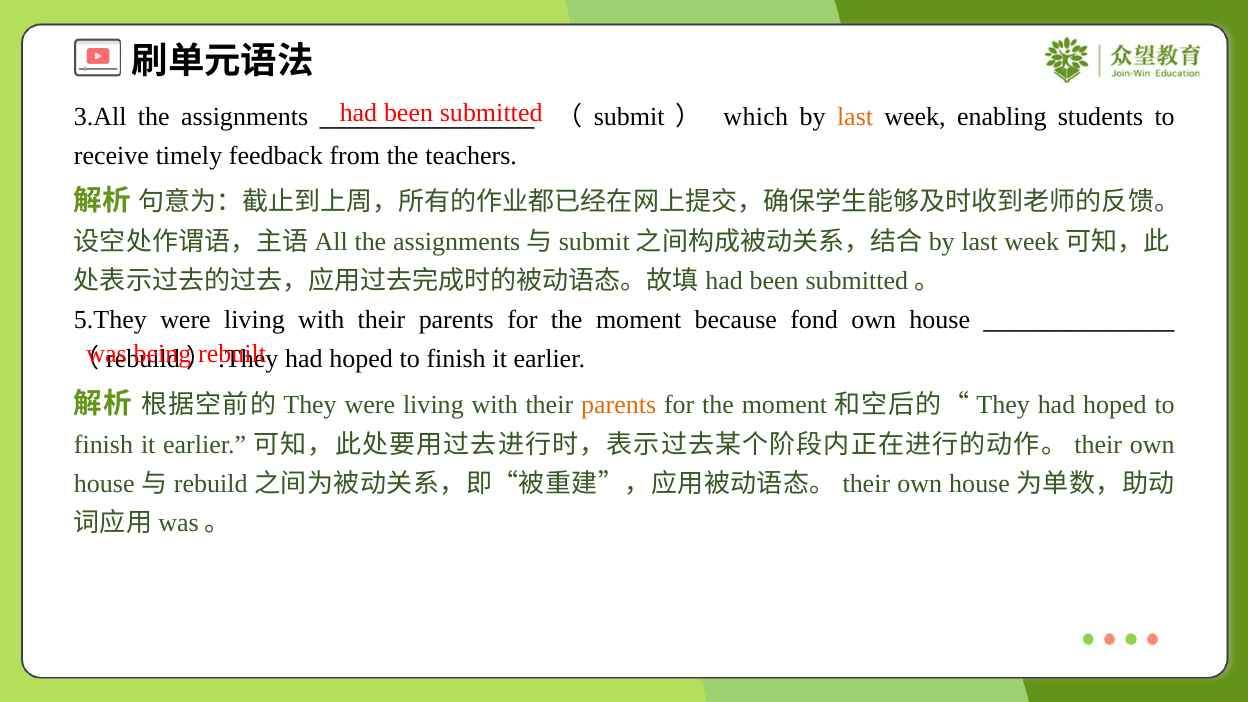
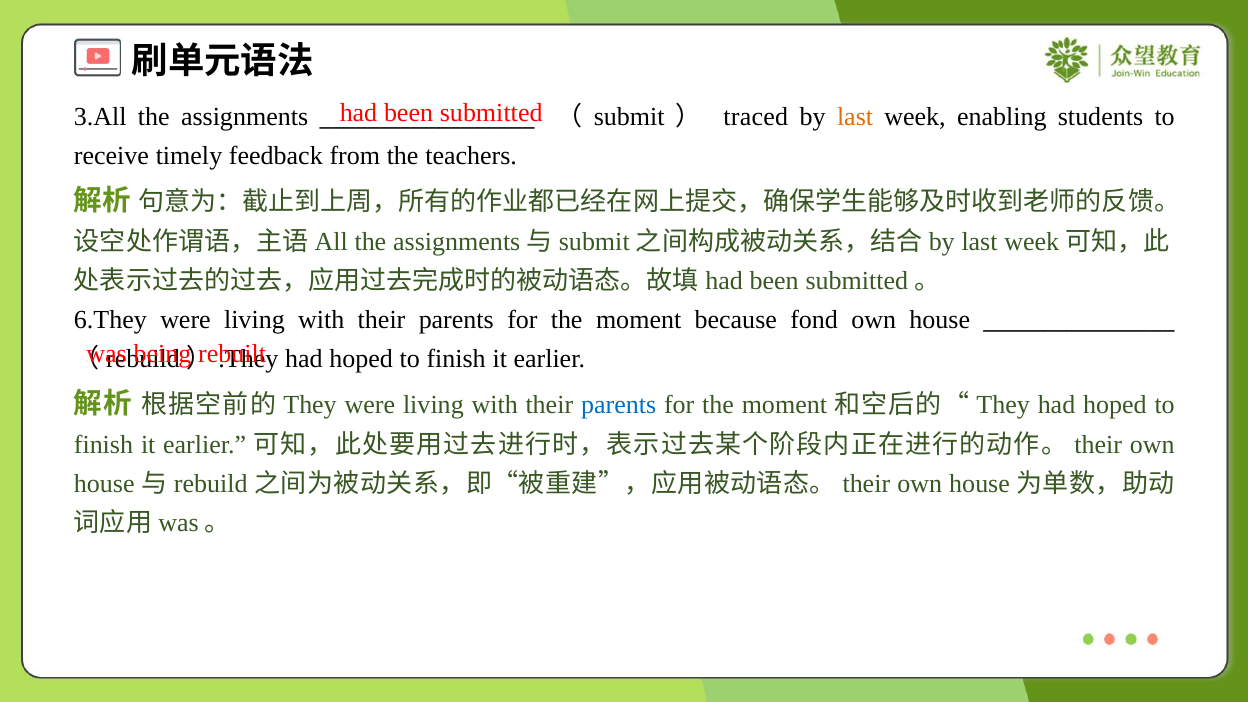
which: which -> traced
5.They: 5.They -> 6.They
parents at (619, 405) colour: orange -> blue
